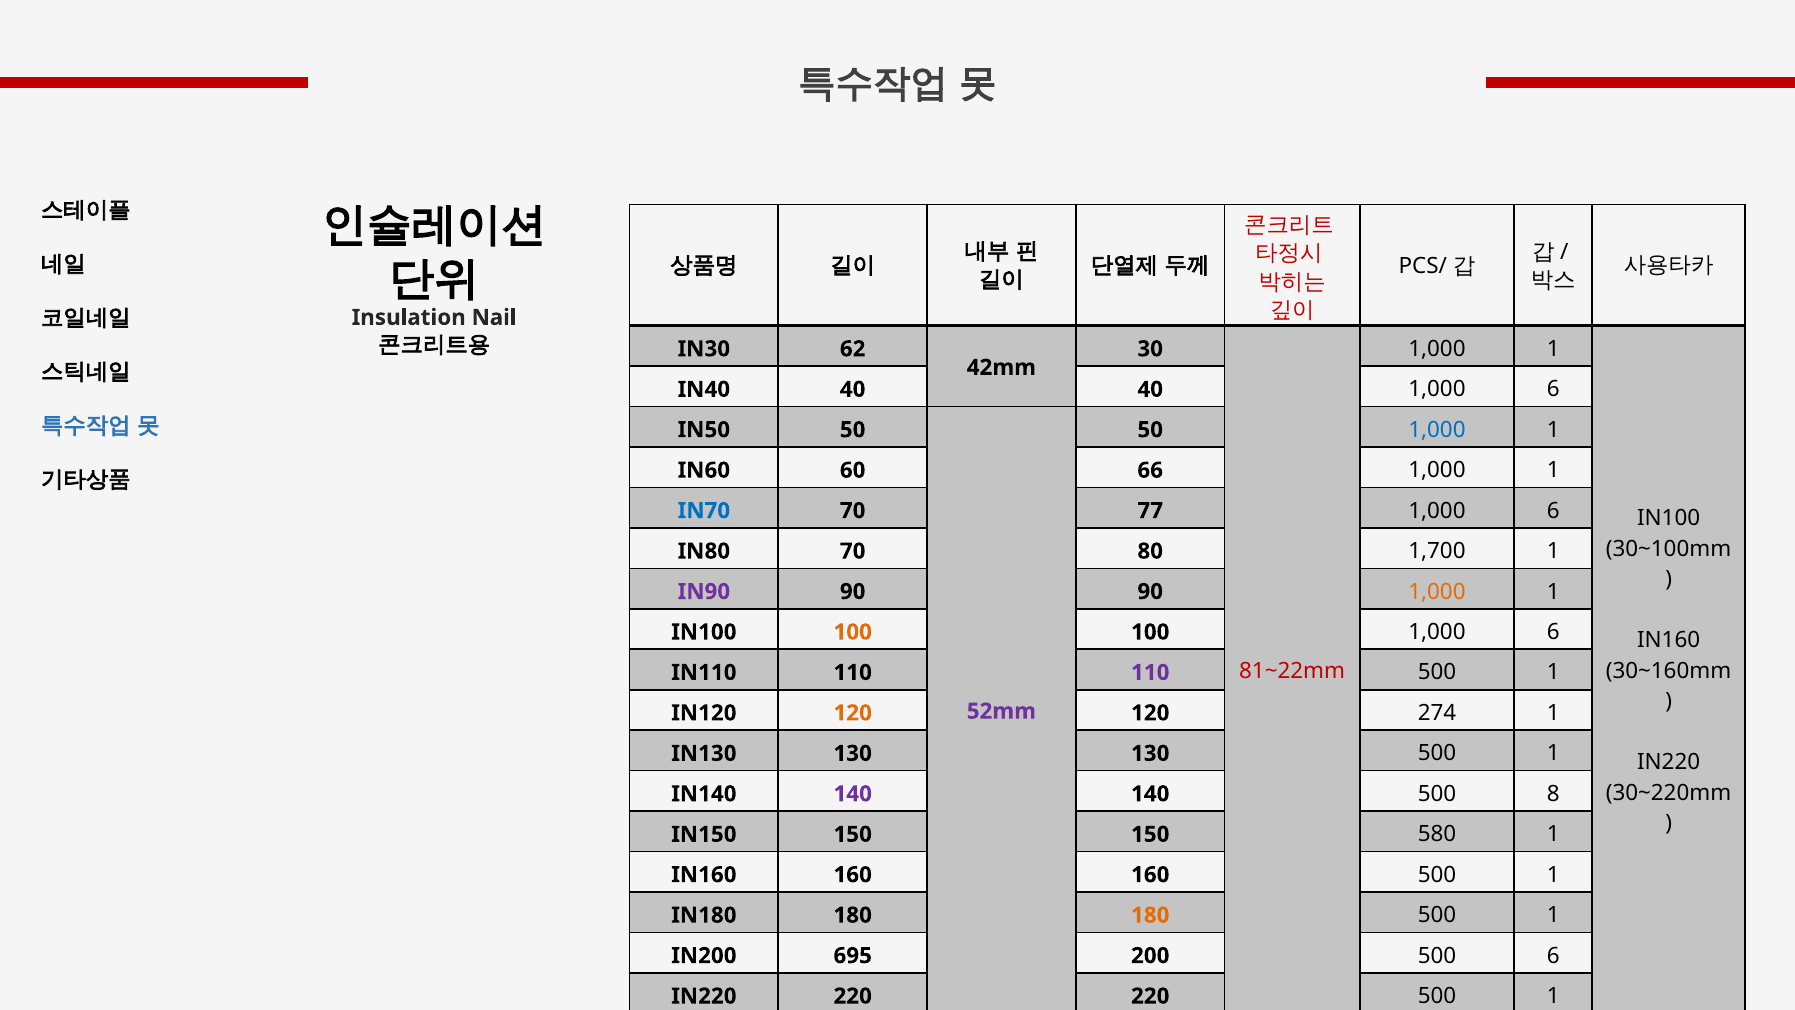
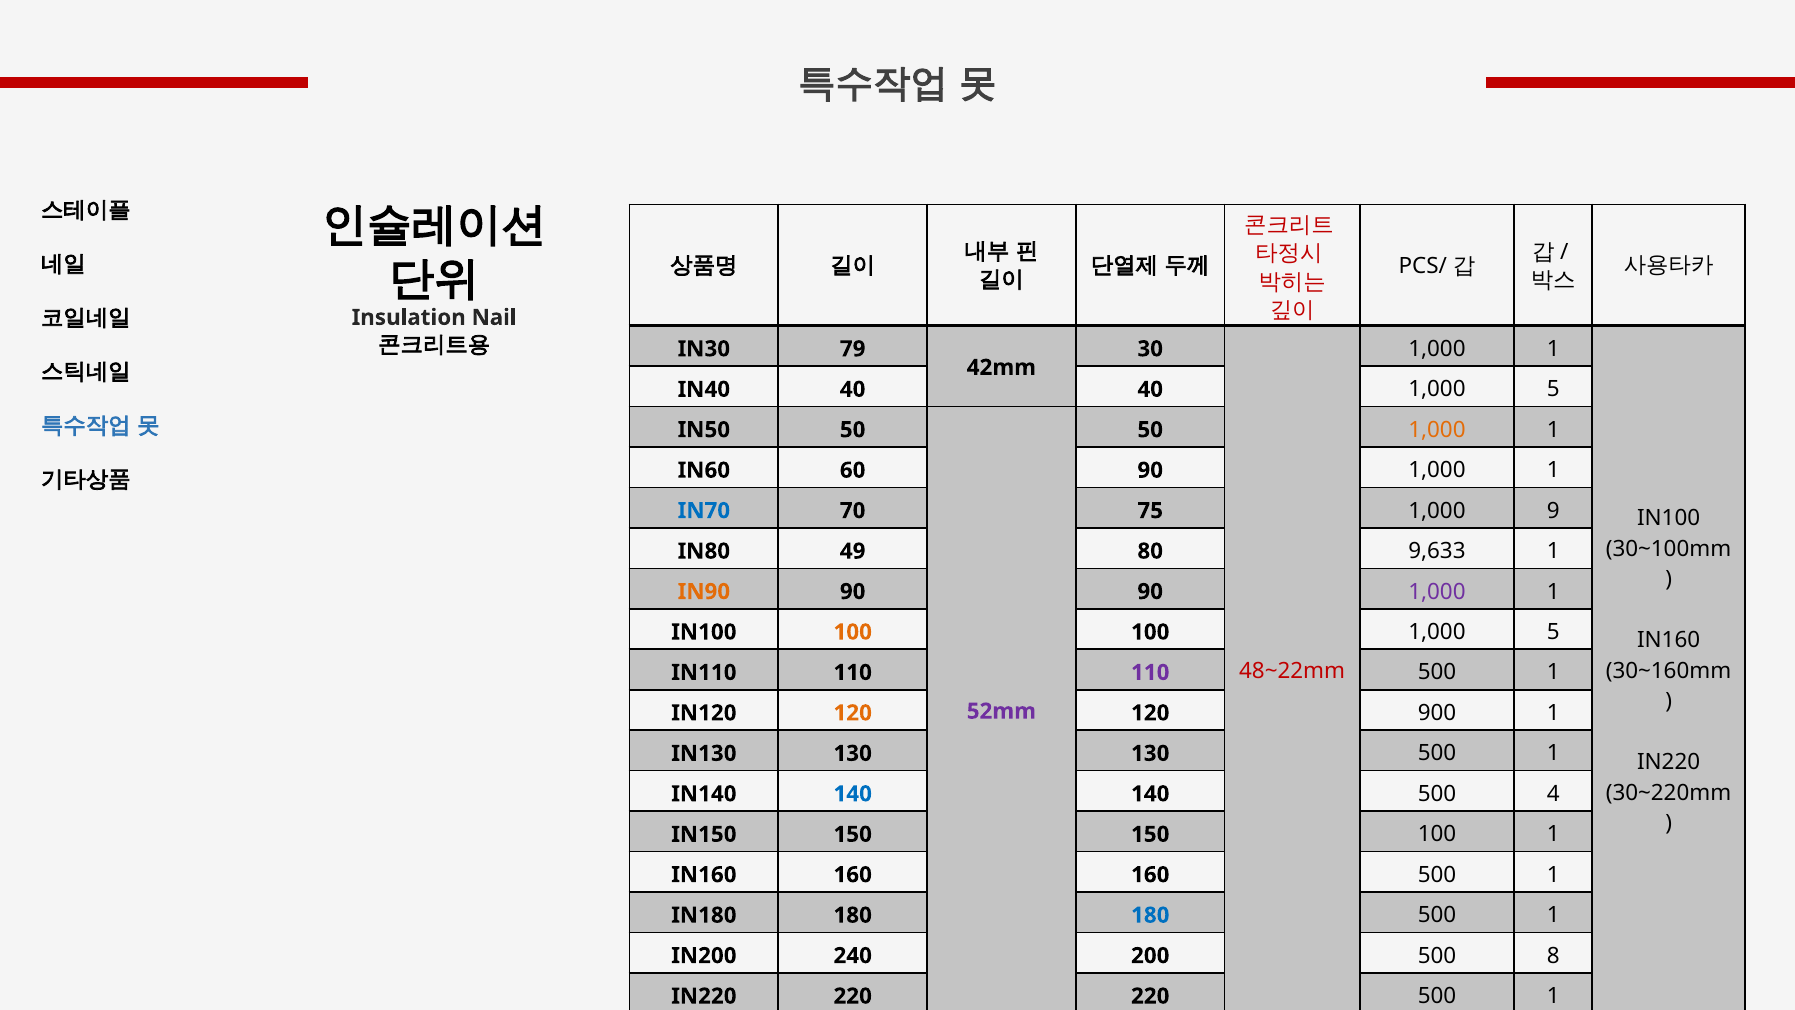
62: 62 -> 79
40 1,000 6: 6 -> 5
1,000 at (1437, 430) colour: blue -> orange
60 66: 66 -> 90
77: 77 -> 75
6 at (1553, 511): 6 -> 9
IN80 70: 70 -> 49
1,700: 1,700 -> 9,633
IN90 colour: purple -> orange
1,000 at (1437, 591) colour: orange -> purple
100 1,000 6: 6 -> 5
81~22mm: 81~22mm -> 48~22mm
274: 274 -> 900
140 at (853, 794) colour: purple -> blue
8: 8 -> 4
150 580: 580 -> 100
180 at (1150, 915) colour: orange -> blue
695: 695 -> 240
500 6: 6 -> 8
